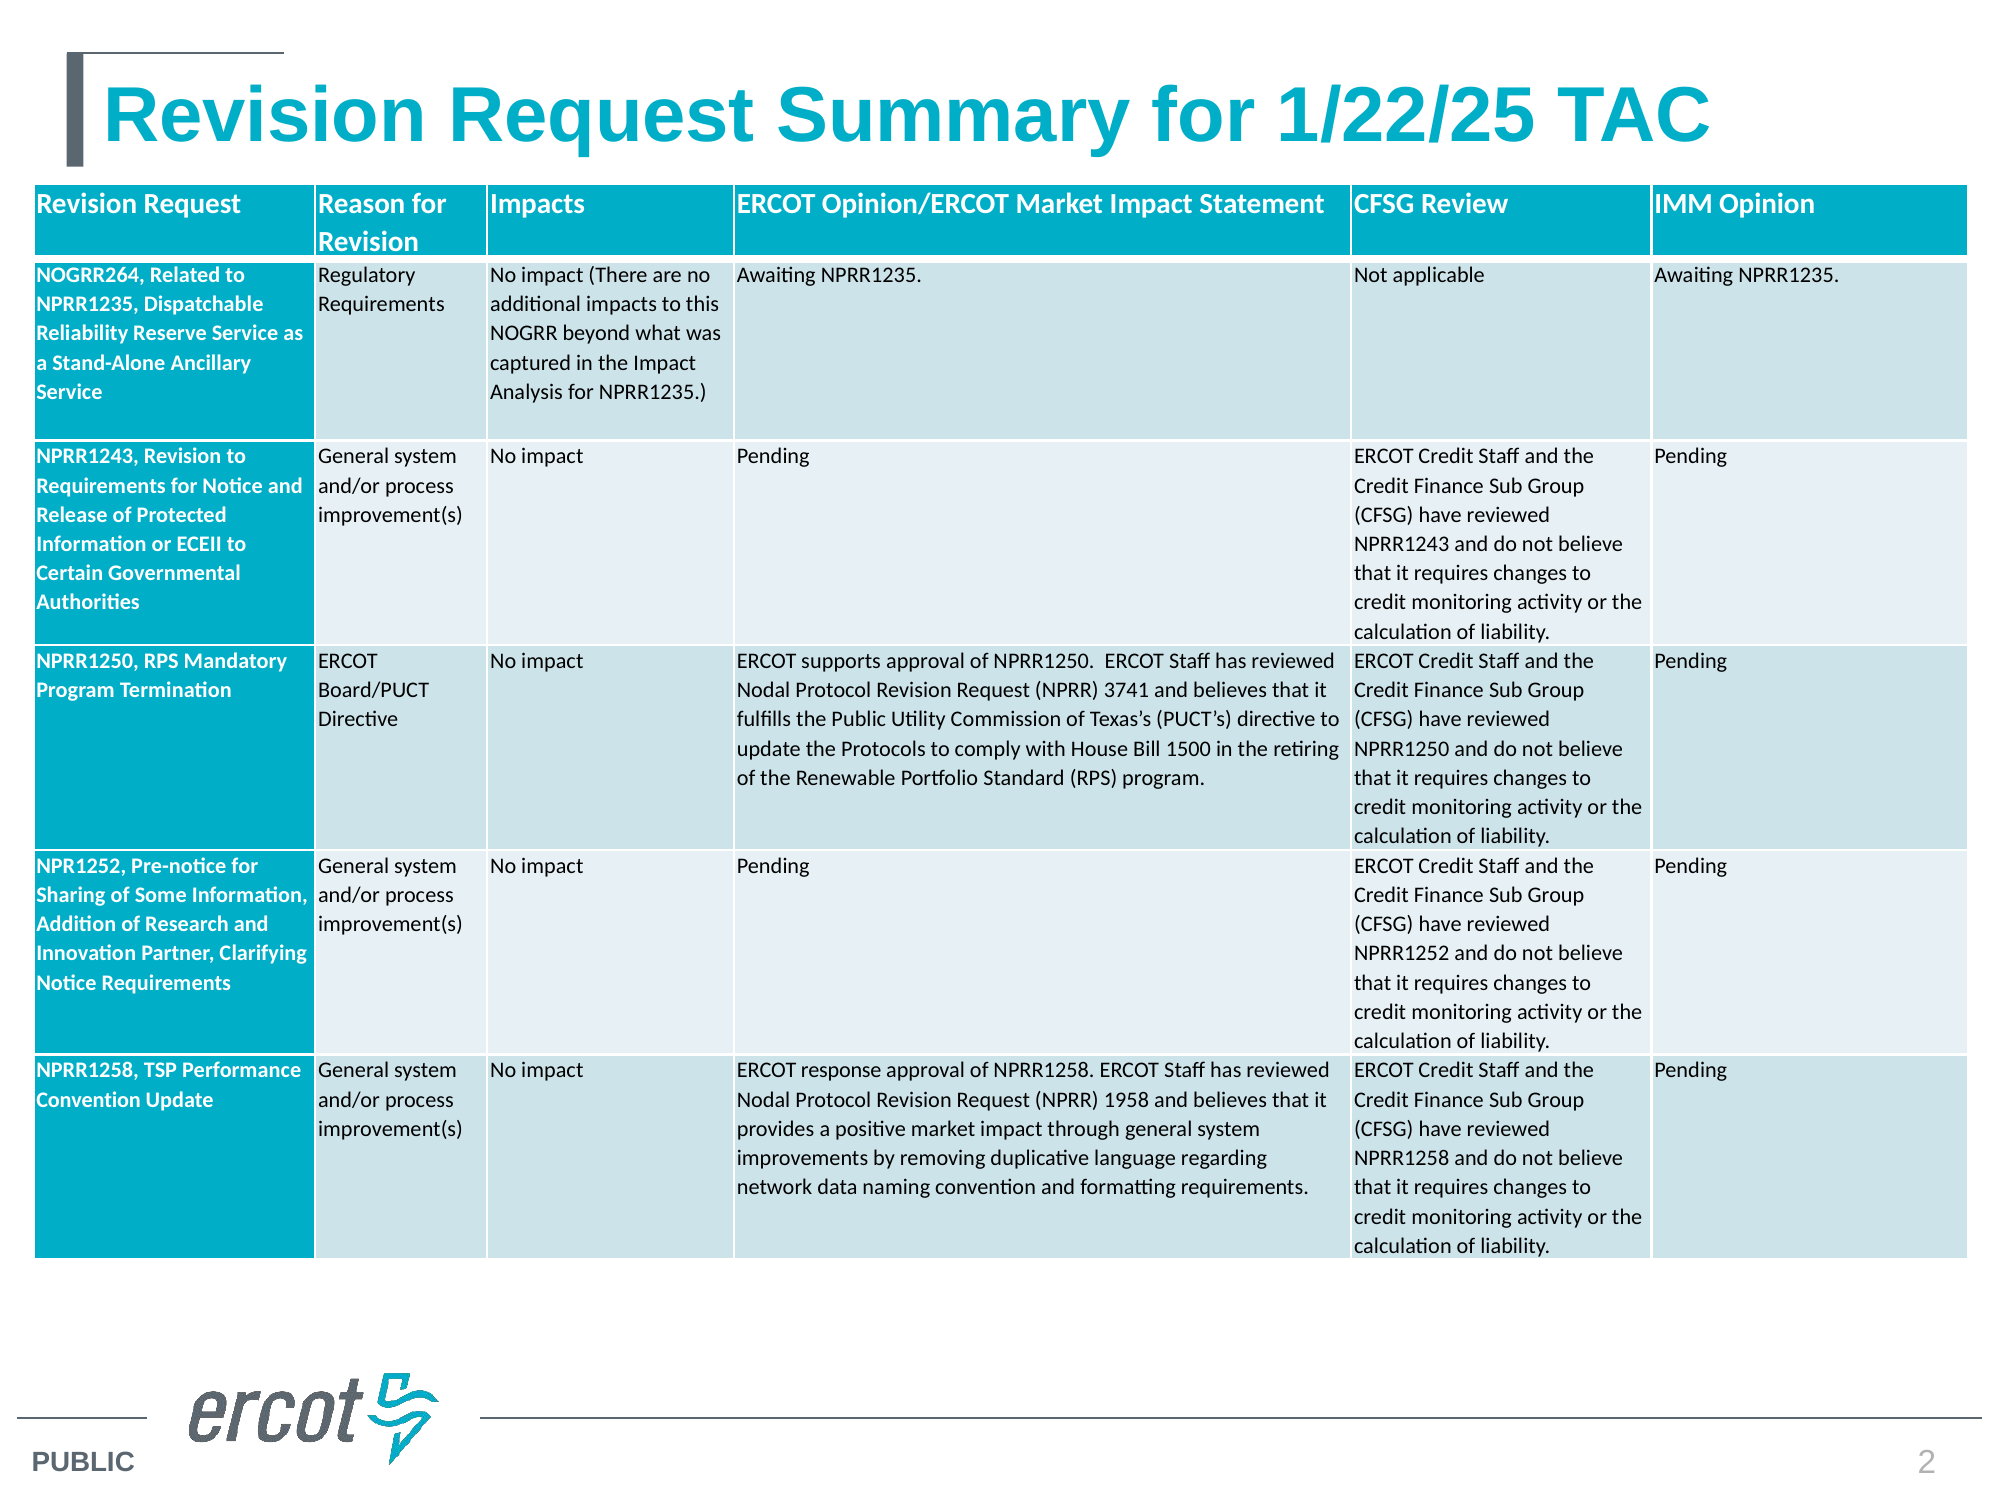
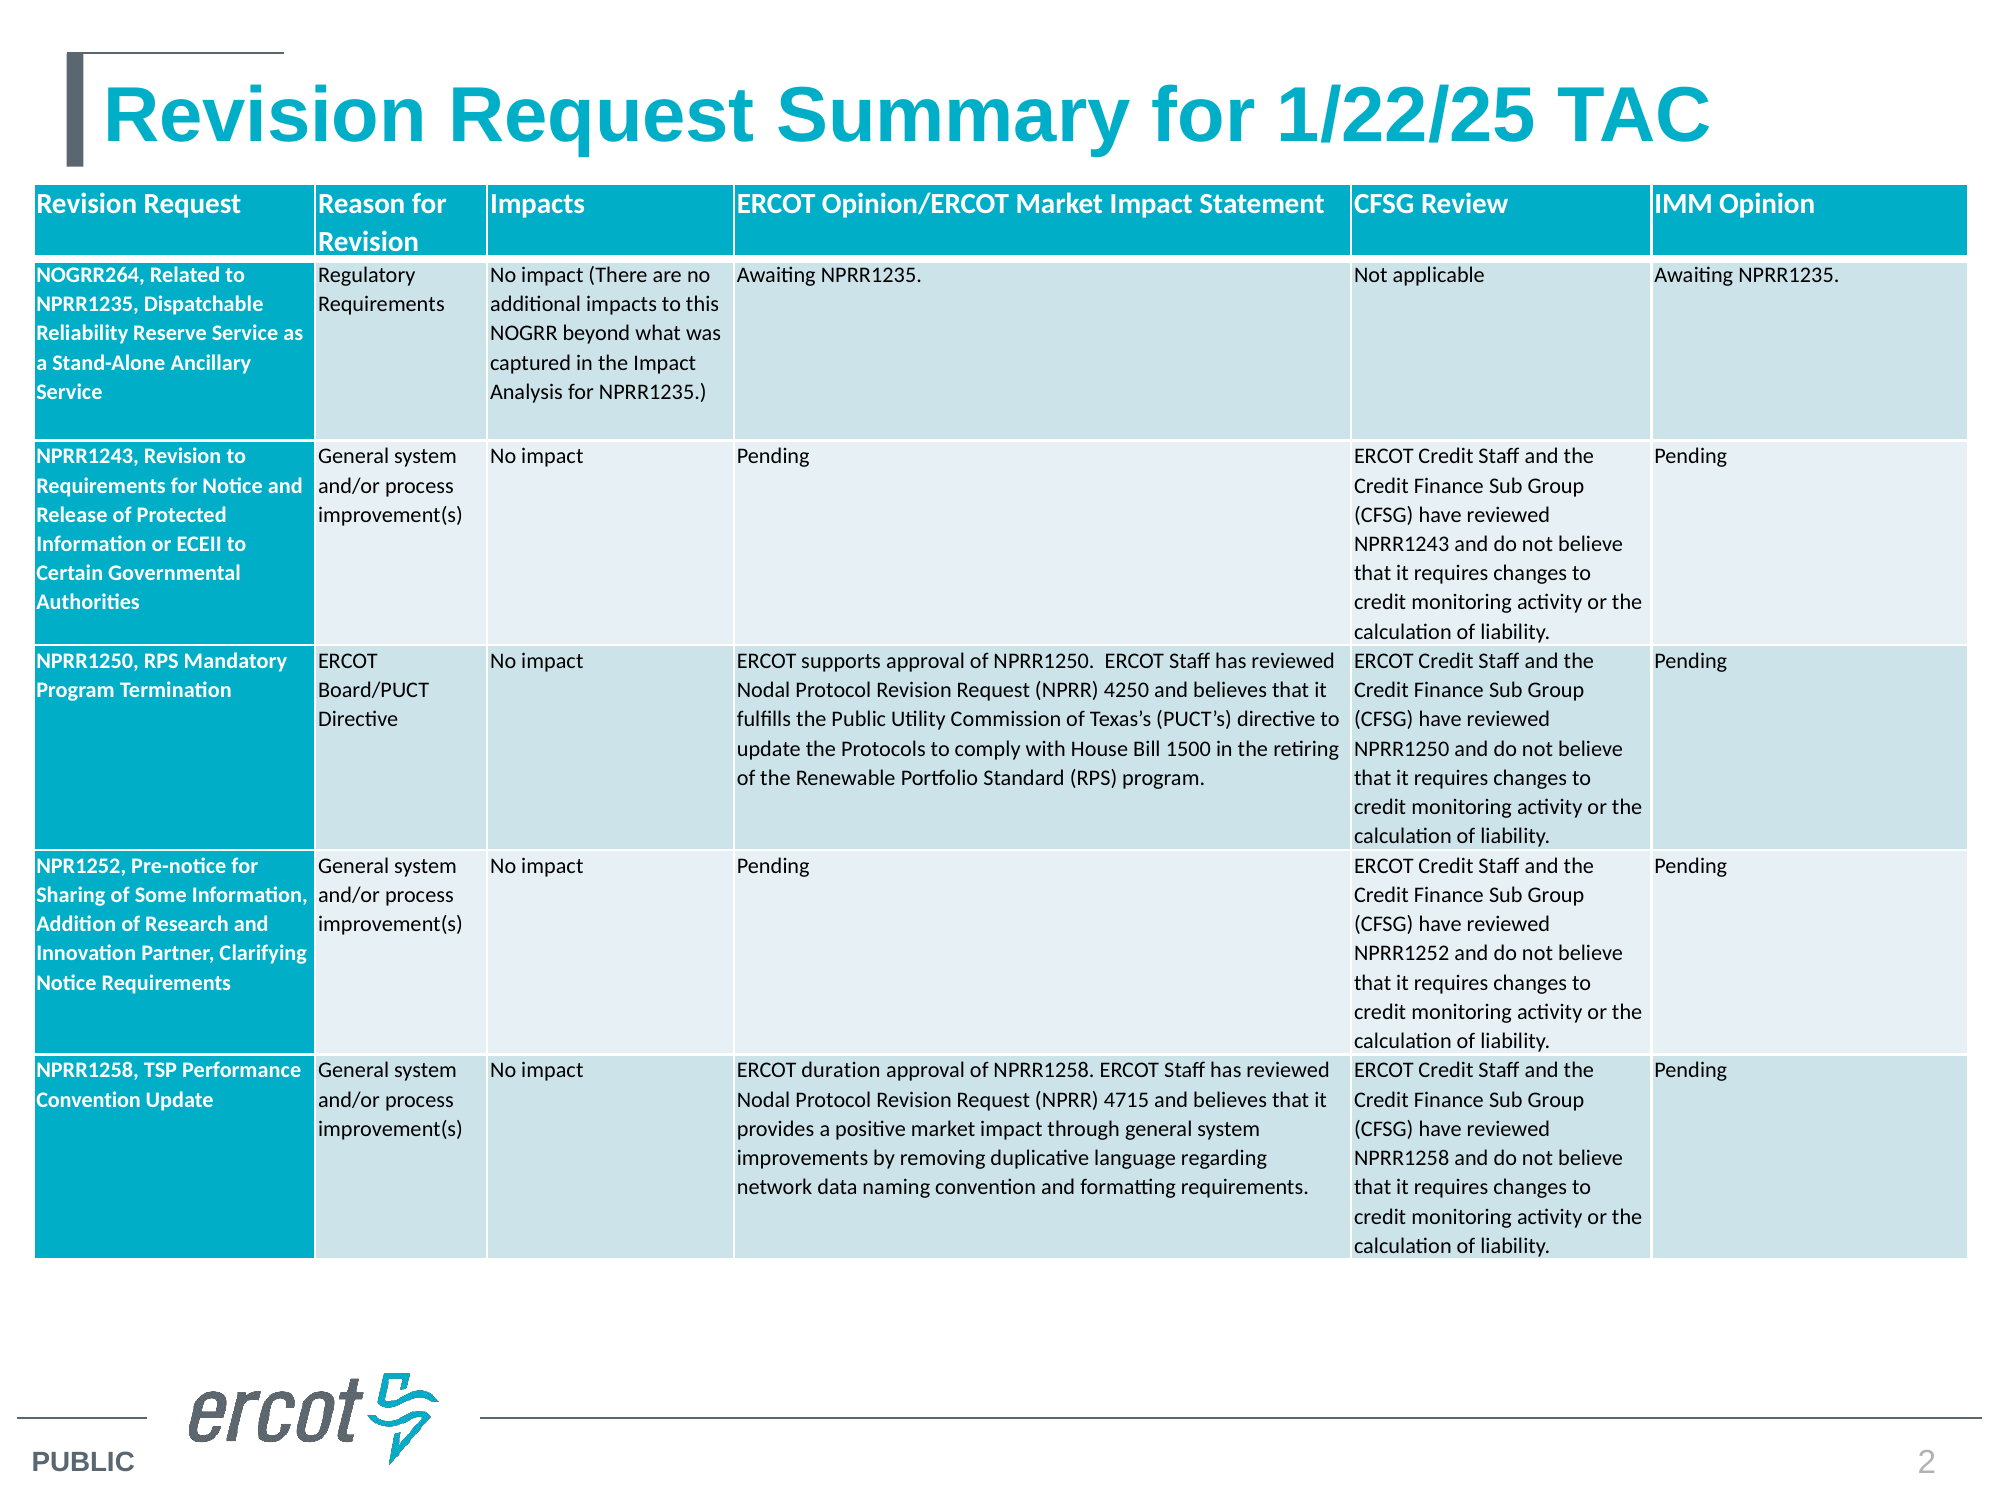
3741: 3741 -> 4250
response: response -> duration
1958: 1958 -> 4715
